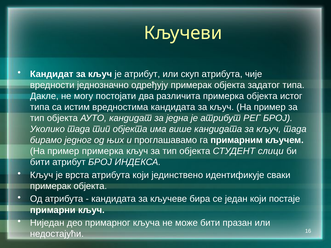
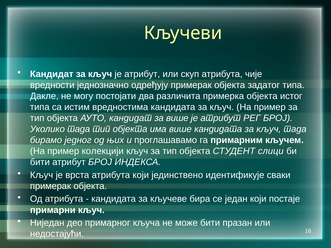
за једна: једна -> више
пример примерка: примерка -> колекцији
